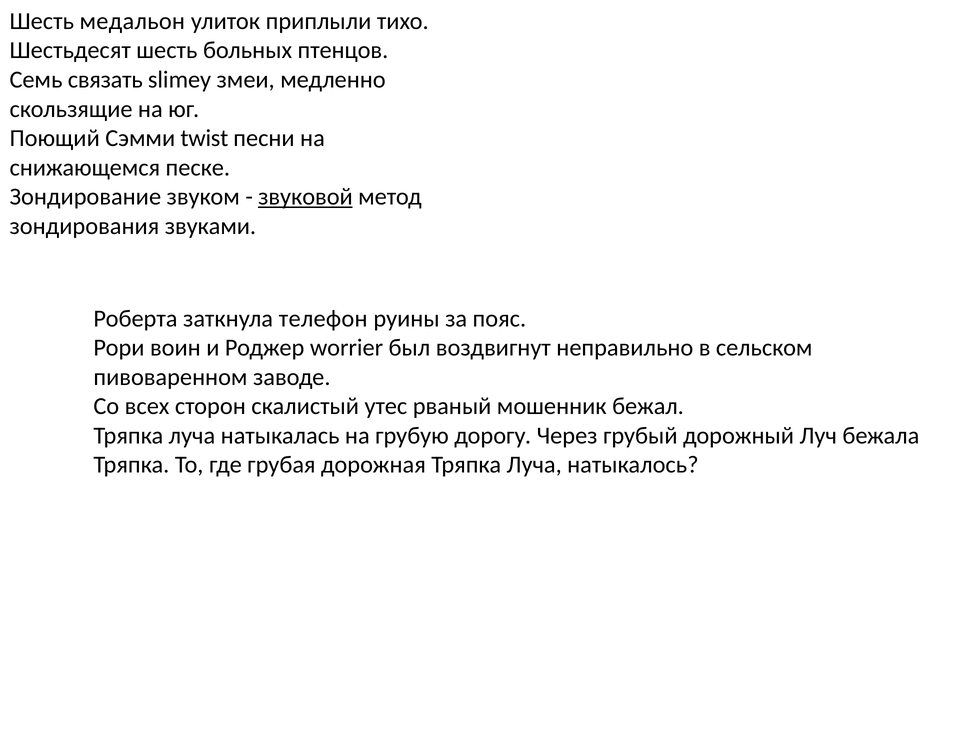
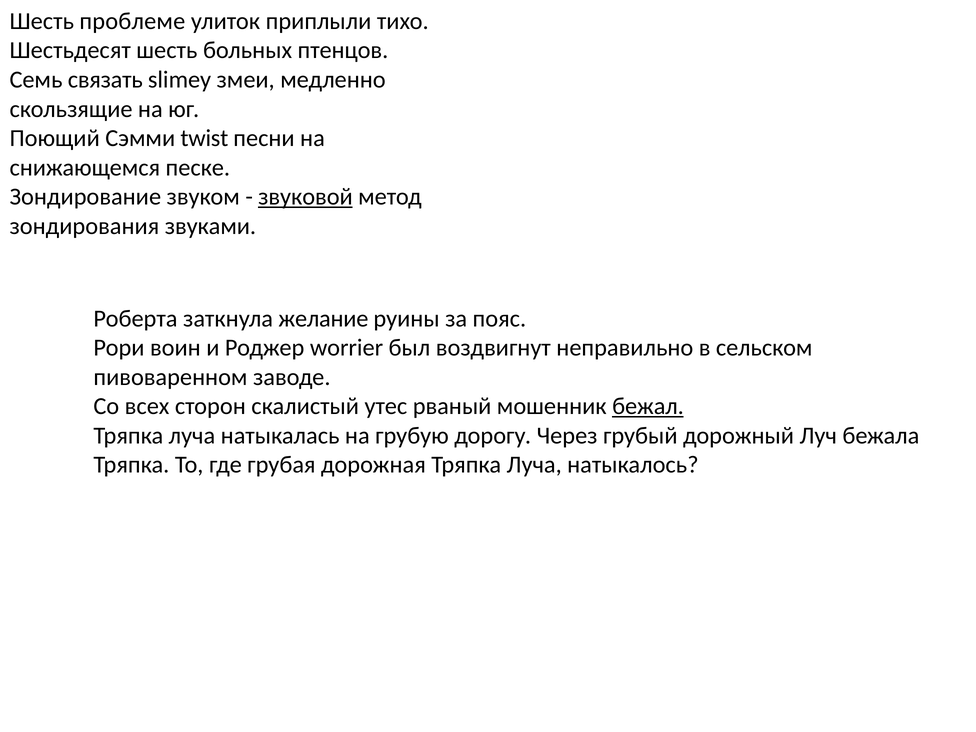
медальон: медальон -> проблеме
телефон: телефон -> желание
бежал underline: none -> present
